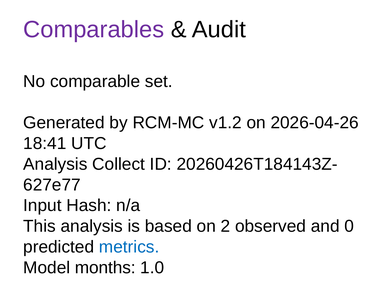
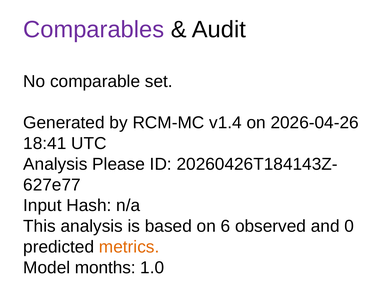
v1.2: v1.2 -> v1.4
Collect: Collect -> Please
2: 2 -> 6
metrics colour: blue -> orange
